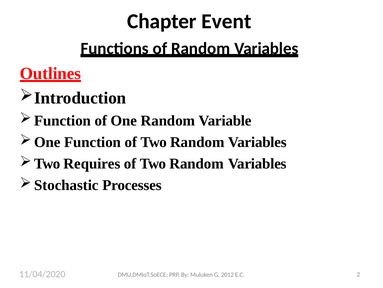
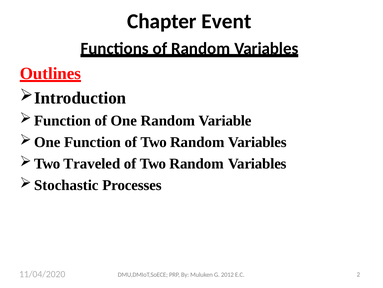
Requires: Requires -> Traveled
